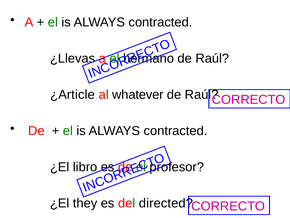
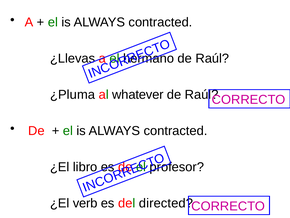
¿Article: ¿Article -> ¿Pluma
they: they -> verb
